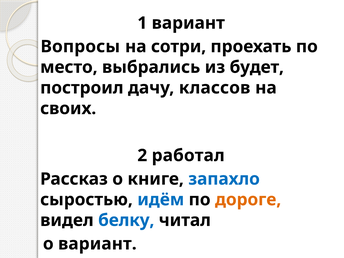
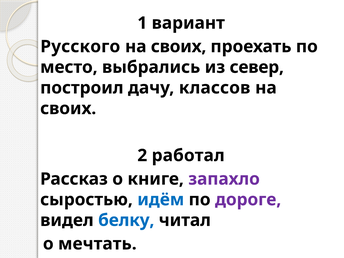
Вопросы: Вопросы -> Русского
сотри at (179, 47): сотри -> своих
будет: будет -> север
запахло colour: blue -> purple
дороге colour: orange -> purple
о вариант: вариант -> мечтать
